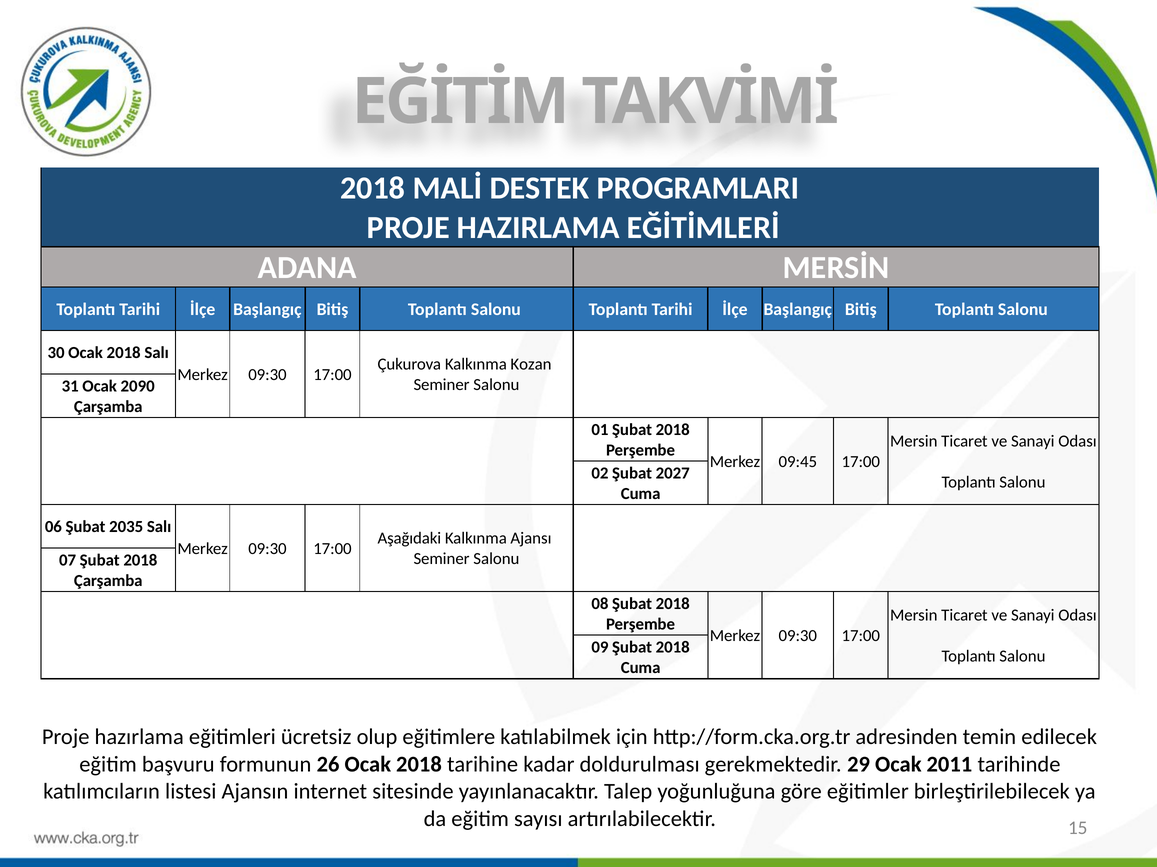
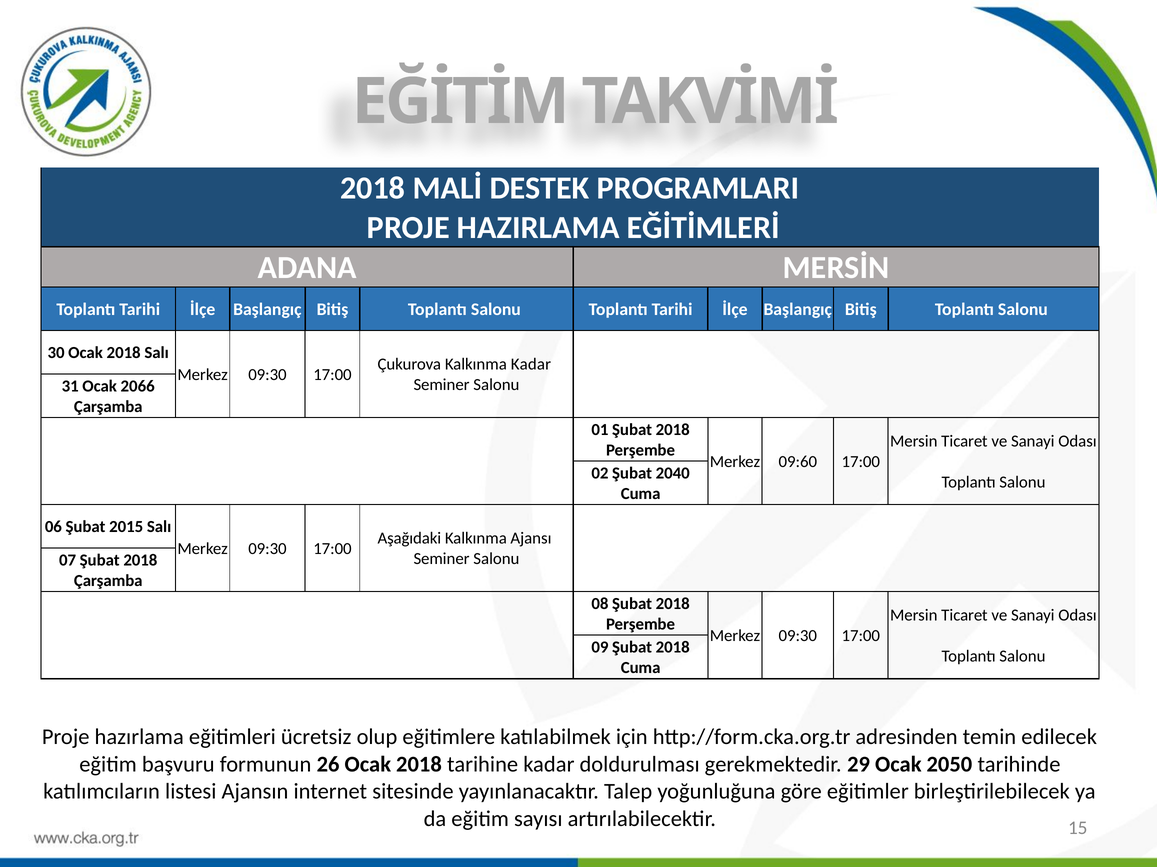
Kalkınma Kozan: Kozan -> Kadar
2090: 2090 -> 2066
09:45: 09:45 -> 09:60
2027: 2027 -> 2040
2035: 2035 -> 2015
2011: 2011 -> 2050
